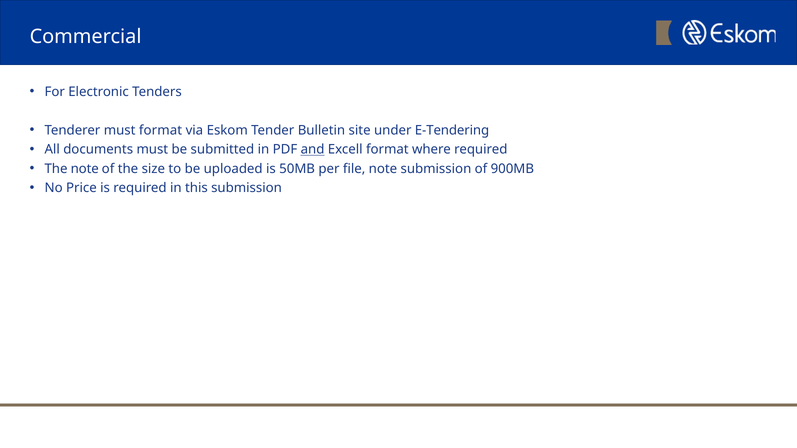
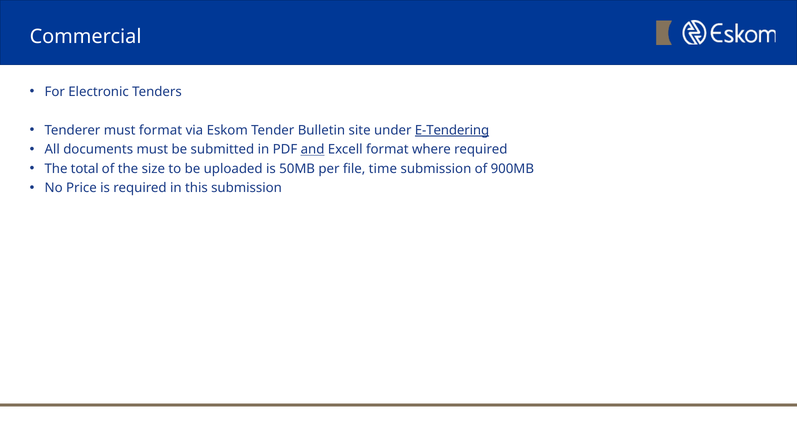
E-Tendering underline: none -> present
The note: note -> total
file note: note -> time
